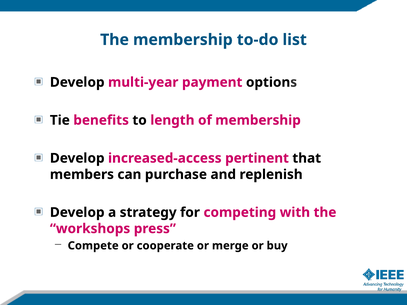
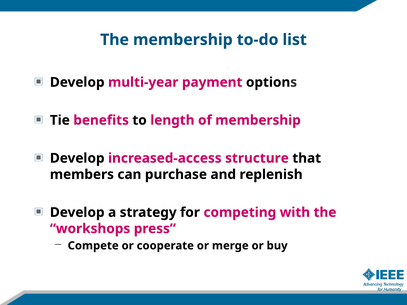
pertinent: pertinent -> structure
